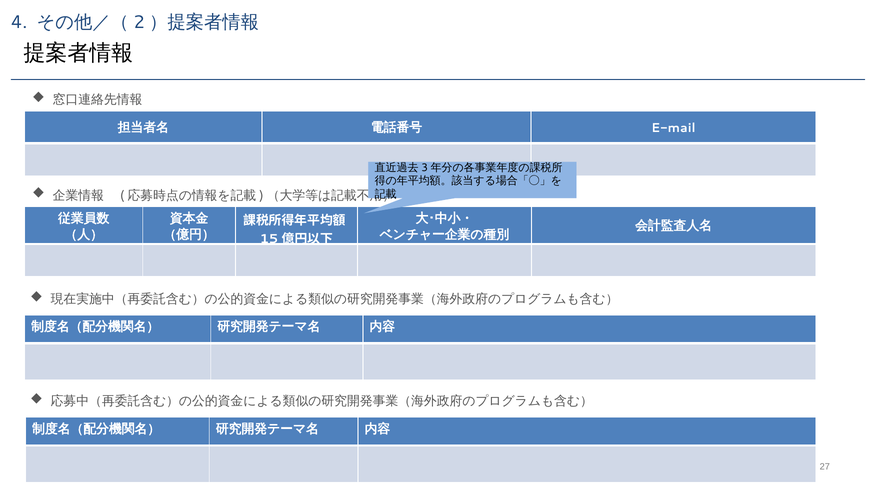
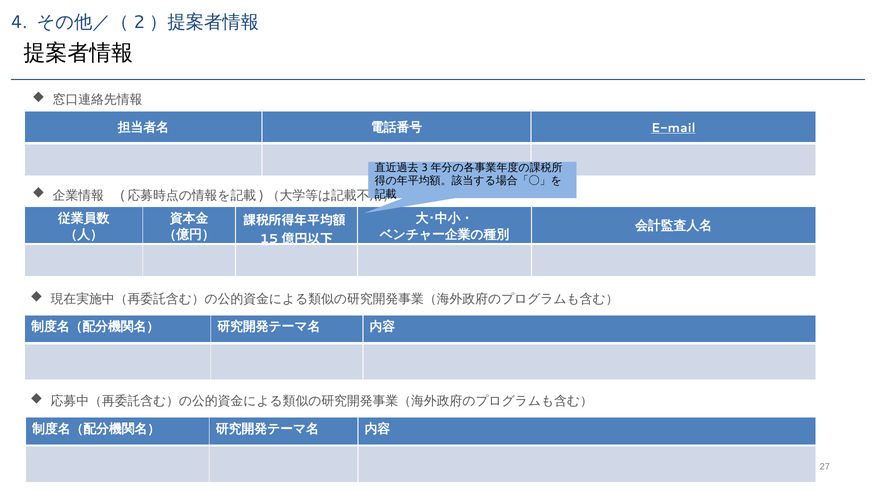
E-mail underline: none -> present
